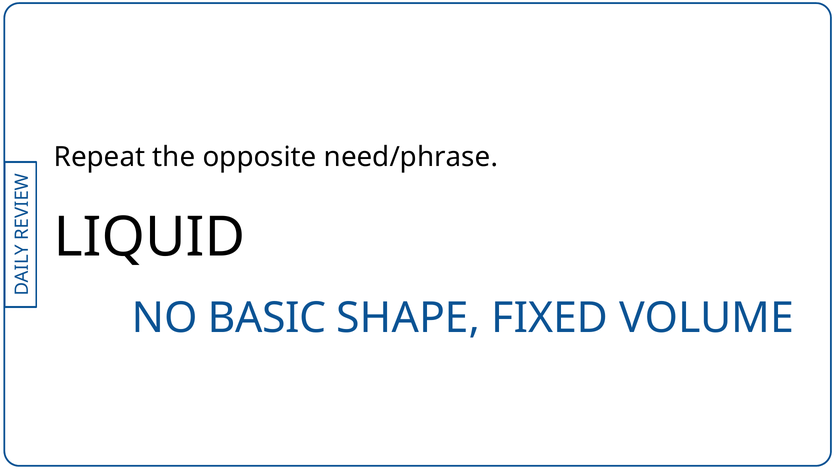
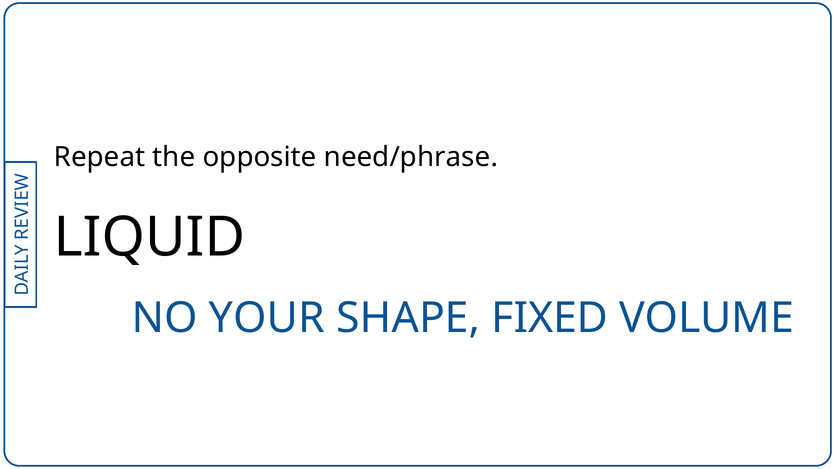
BASIC: BASIC -> YOUR
